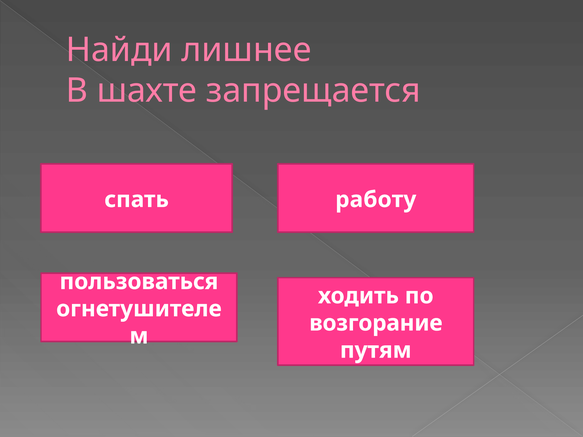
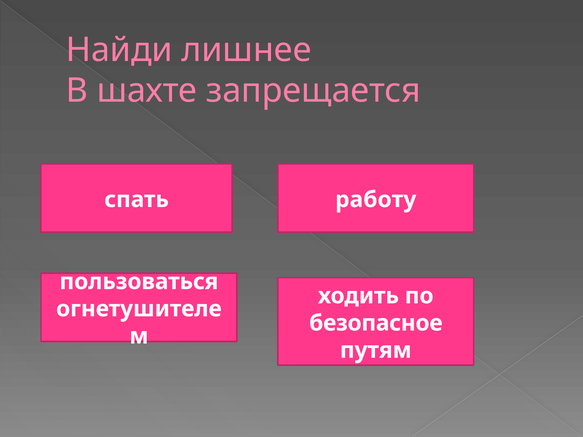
возгорание: возгорание -> безопасное
